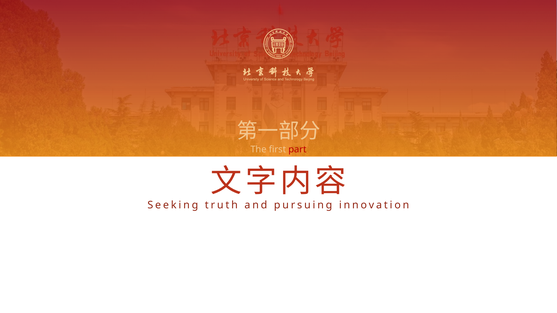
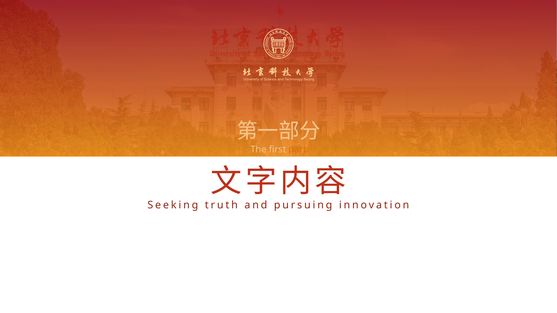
part colour: red -> orange
